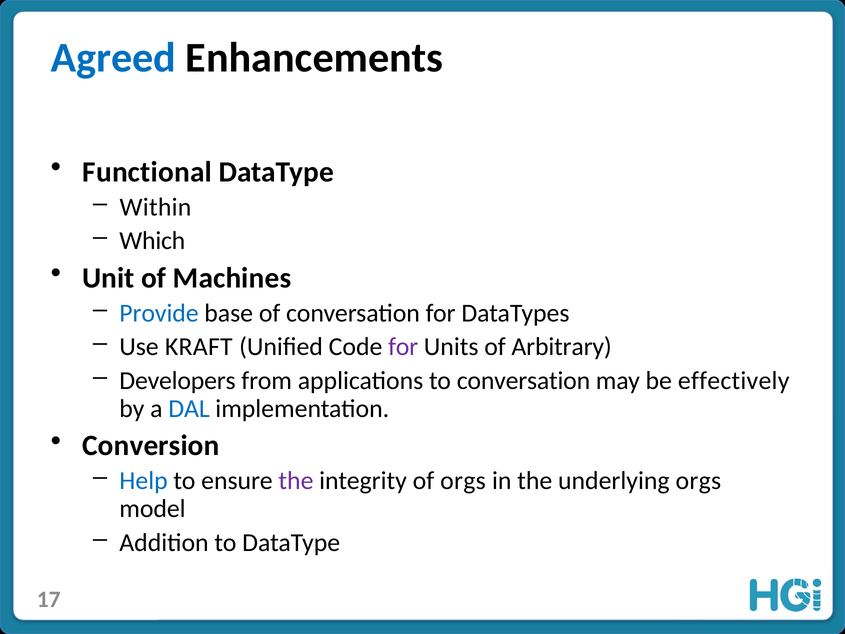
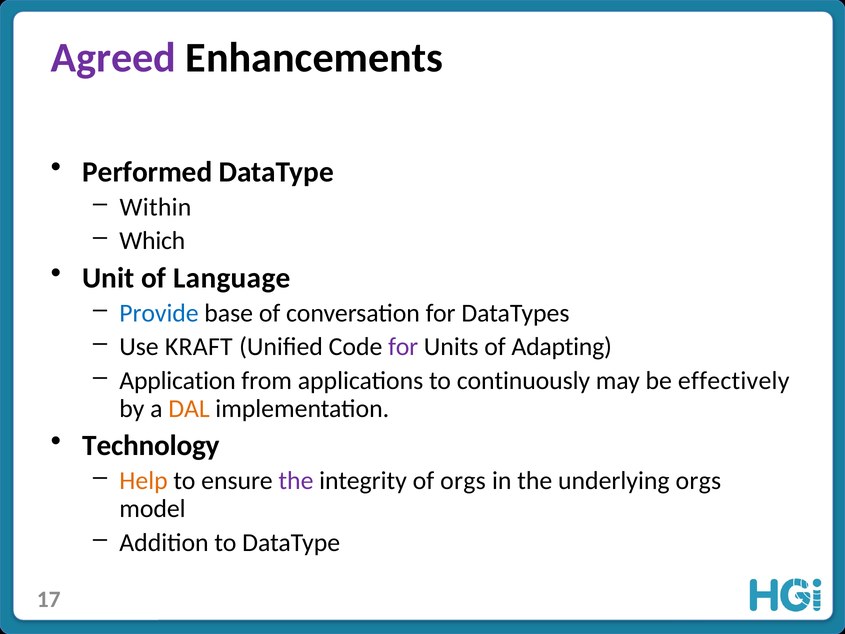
Agreed colour: blue -> purple
Functional: Functional -> Performed
Machines: Machines -> Language
Arbitrary: Arbitrary -> Adapting
Developers: Developers -> Application
to conversation: conversation -> continuously
DAL colour: blue -> orange
Conversion: Conversion -> Technology
Help colour: blue -> orange
